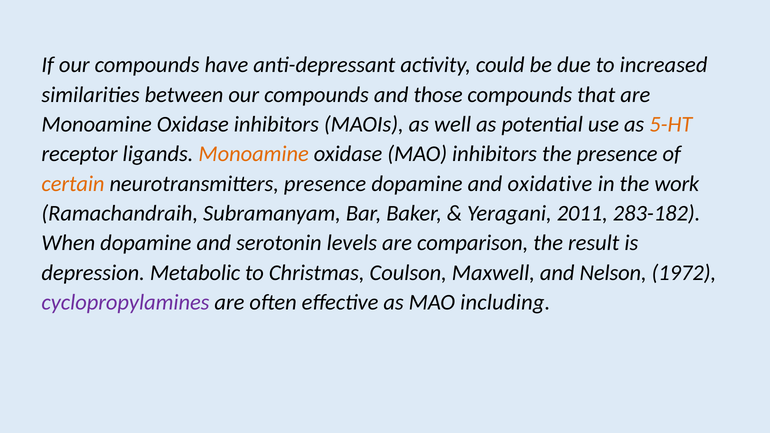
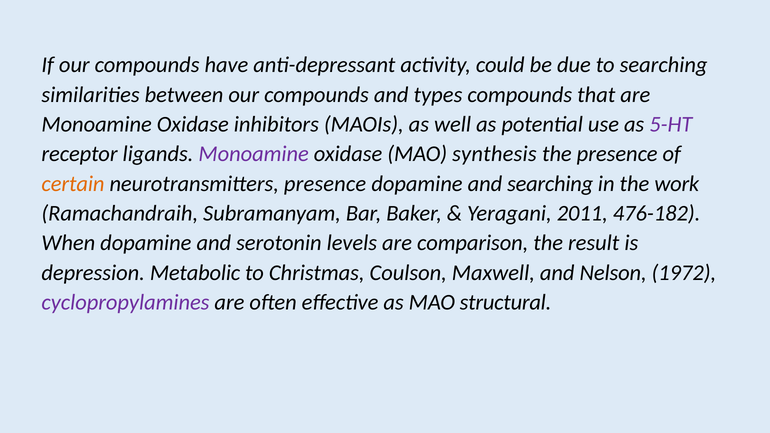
to increased: increased -> searching
those: those -> types
5-HT colour: orange -> purple
Monoamine at (254, 154) colour: orange -> purple
MAO inhibitors: inhibitors -> synthesis
and oxidative: oxidative -> searching
283-182: 283-182 -> 476-182
including: including -> structural
